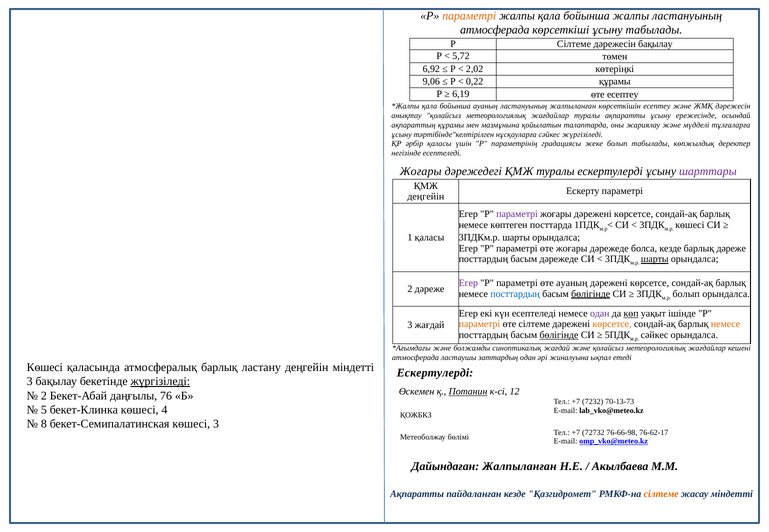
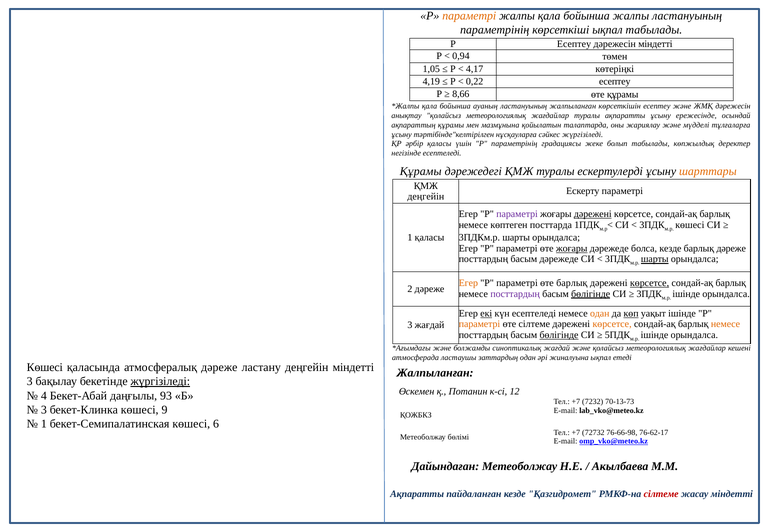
атмосферада at (495, 30): атмосферада -> параметрінің
көрсеткіші ұсыну: ұсыну -> ықпал
Р Сілтеме: Сілтеме -> Есептеу
дәрежесін бақылау: бақылау -> міндетті
5,72: 5,72 -> 0,94
6,92: 6,92 -> 1,05
2,02: 2,02 -> 4,17
9,06: 9,06 -> 4,19
0,22 құрамы: құрамы -> есептеу
6,19: 6,19 -> 8,66
өте есептеу: есептеу -> құрамы
Жоғары at (421, 171): Жоғары -> Құрамы
шарттары colour: purple -> orange
дәрежені at (593, 214) underline: none -> present
жоғары at (572, 249) underline: none -> present
Егер at (468, 283) colour: purple -> orange
өте ауаның: ауаның -> барлық
көрсетсе at (650, 283) underline: none -> present
посттардың at (515, 294) colour: blue -> purple
болып at (686, 294): болып -> ішінде
екі underline: none -> present
одан at (600, 314) colour: purple -> orange
сәйкес at (655, 335): сәйкес -> ішінде
атмосфералық барлық: барлық -> дәреже
Ескертулерді at (435, 373): Ескертулерді -> Жалпыланған
Потанин underline: present -> none
2 at (44, 396): 2 -> 4
76: 76 -> 93
5 at (44, 410): 5 -> 3
4: 4 -> 9
8 at (44, 424): 8 -> 1
көшесі 3: 3 -> 6
Дайындаған Жалпыланған: Жалпыланған -> Метеоболжау
сілтеме at (661, 494) colour: orange -> red
